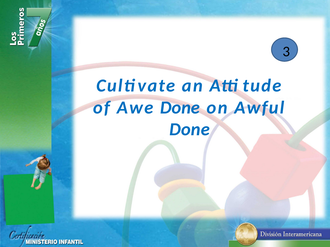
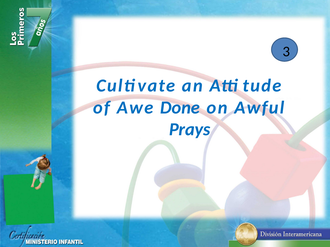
Done at (190, 130): Done -> Prays
